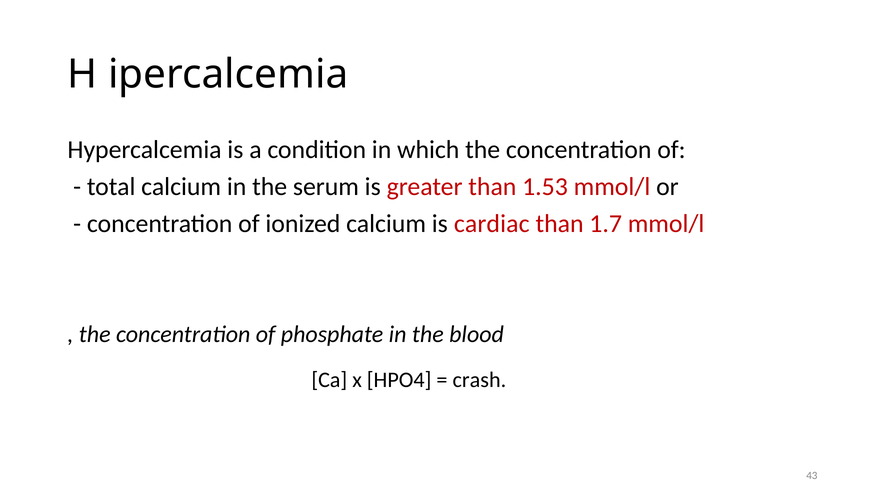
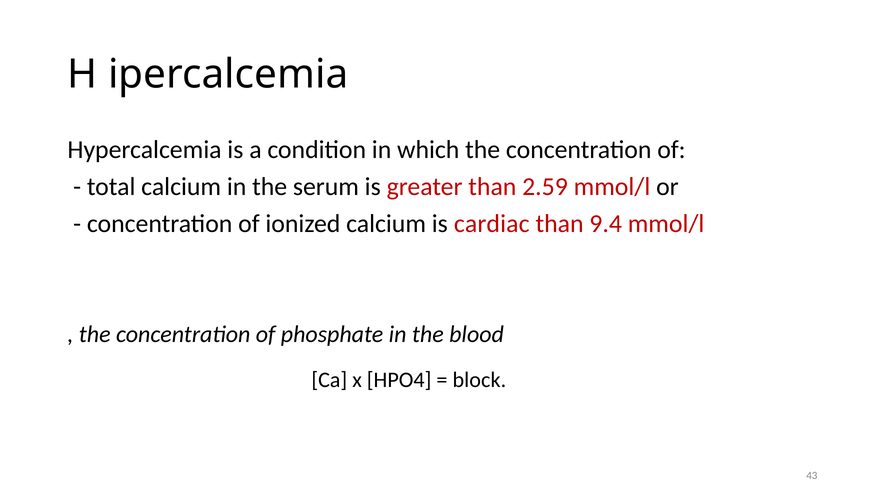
1.53: 1.53 -> 2.59
1.7: 1.7 -> 9.4
crash: crash -> block
